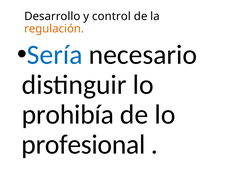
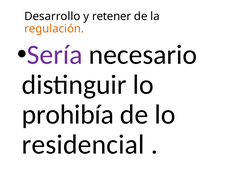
control: control -> retener
Sería colour: blue -> purple
profesional: profesional -> residencial
